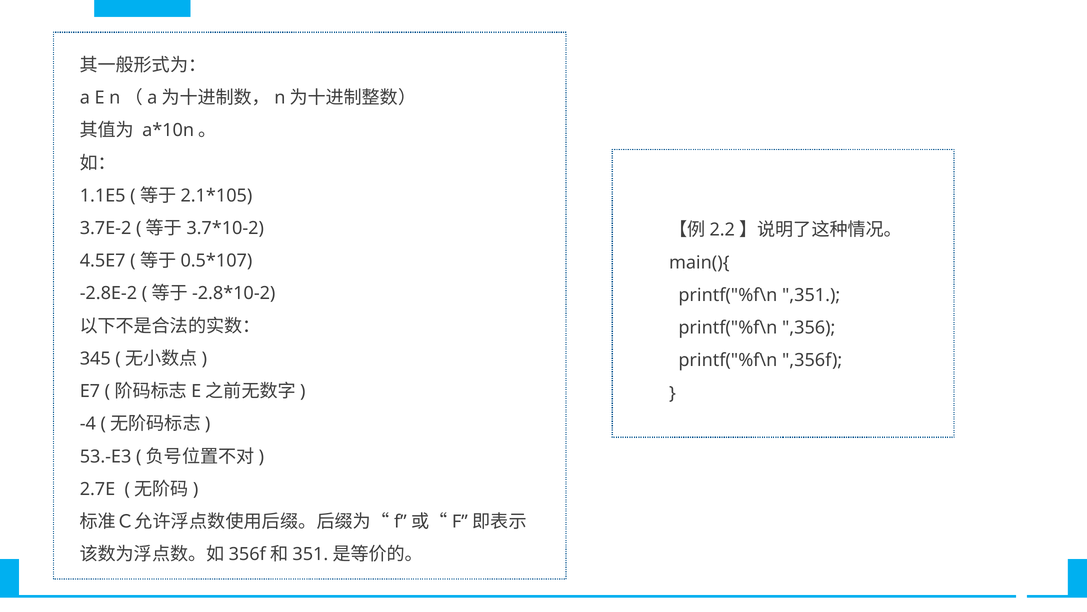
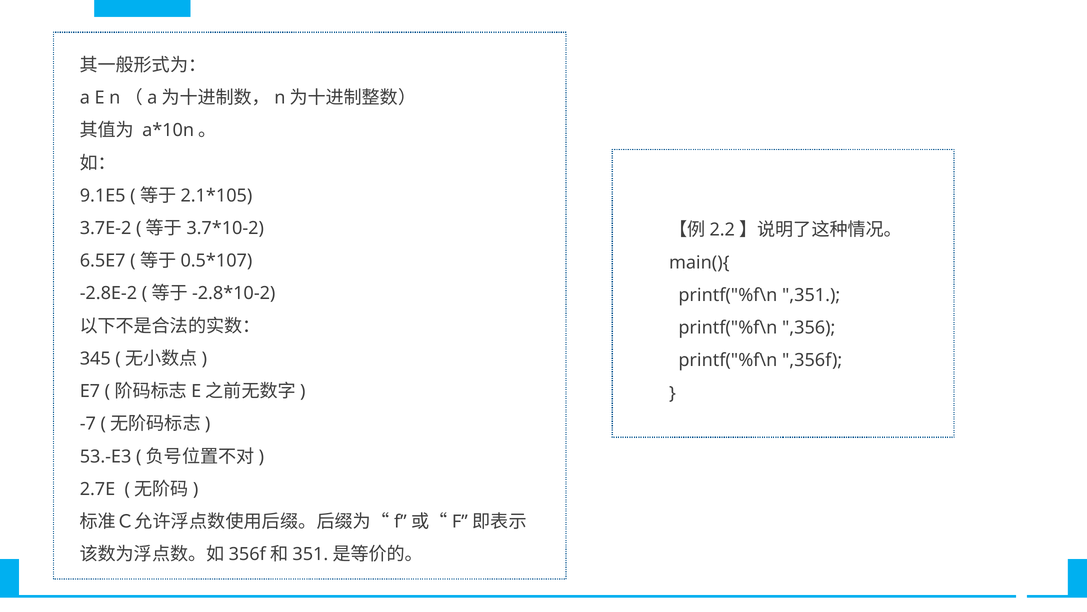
1.1E5: 1.1E5 -> 9.1E5
4.5E7: 4.5E7 -> 6.5E7
-4: -4 -> -7
